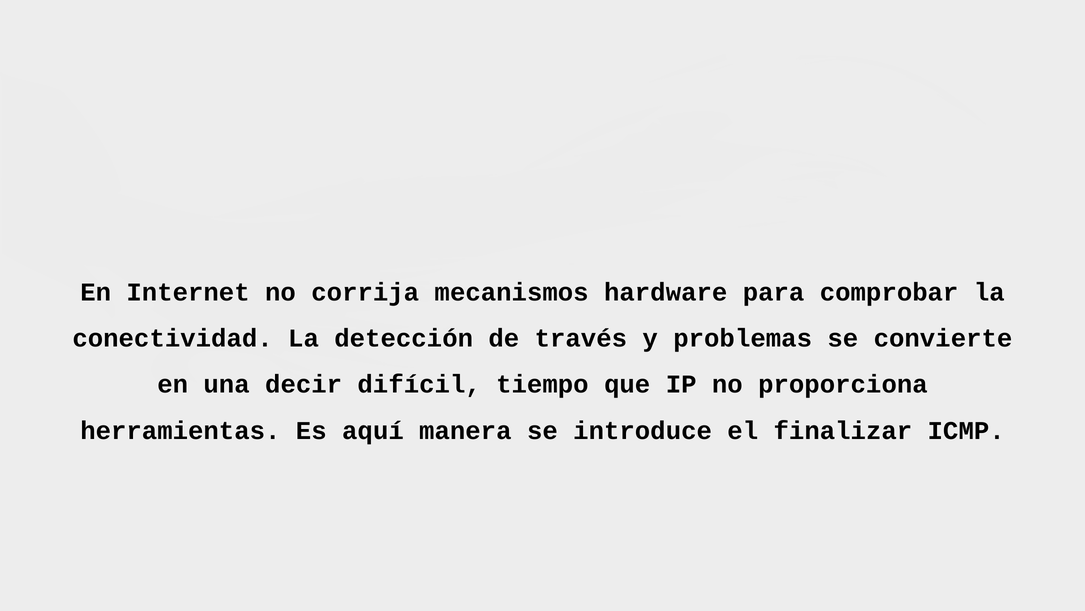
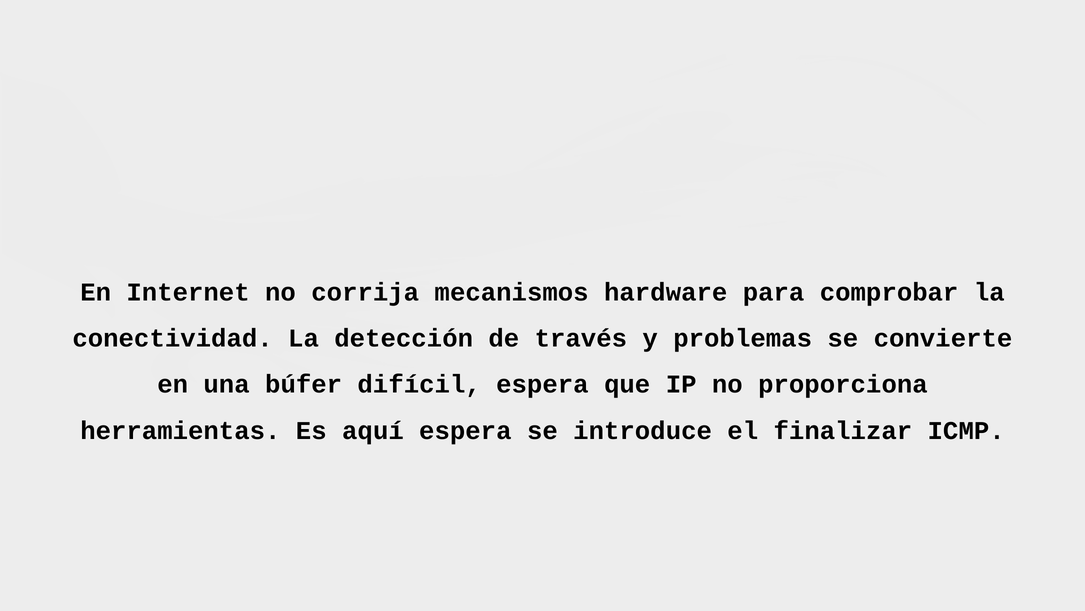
decir: decir -> búfer
difícil tiempo: tiempo -> espera
aquí manera: manera -> espera
